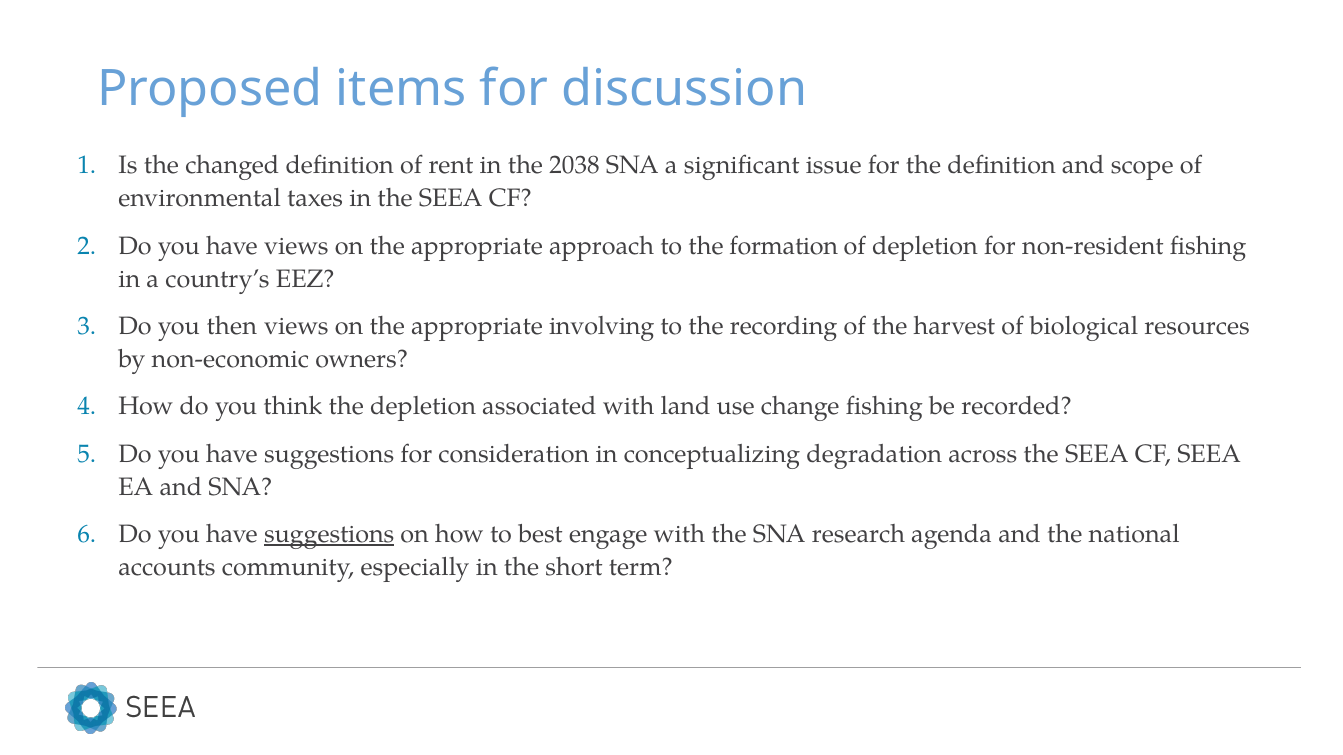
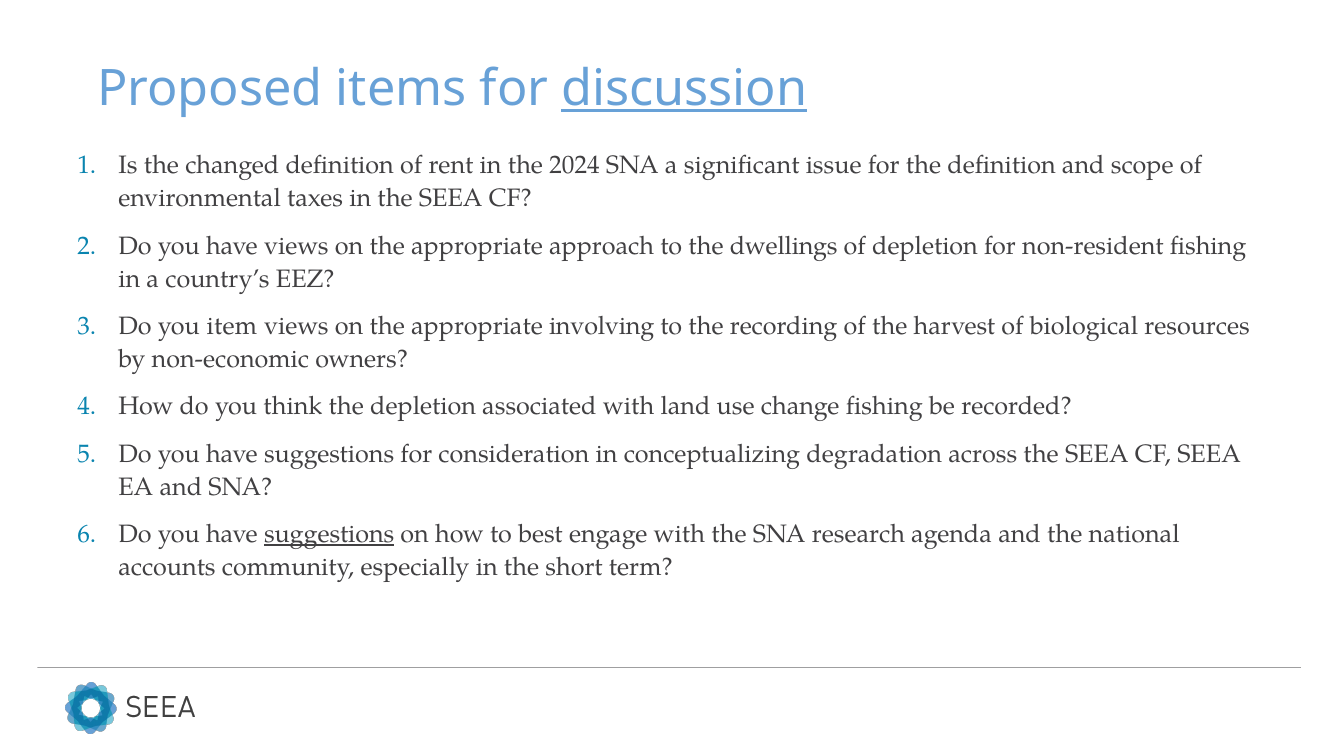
discussion underline: none -> present
2038: 2038 -> 2024
formation: formation -> dwellings
then: then -> item
